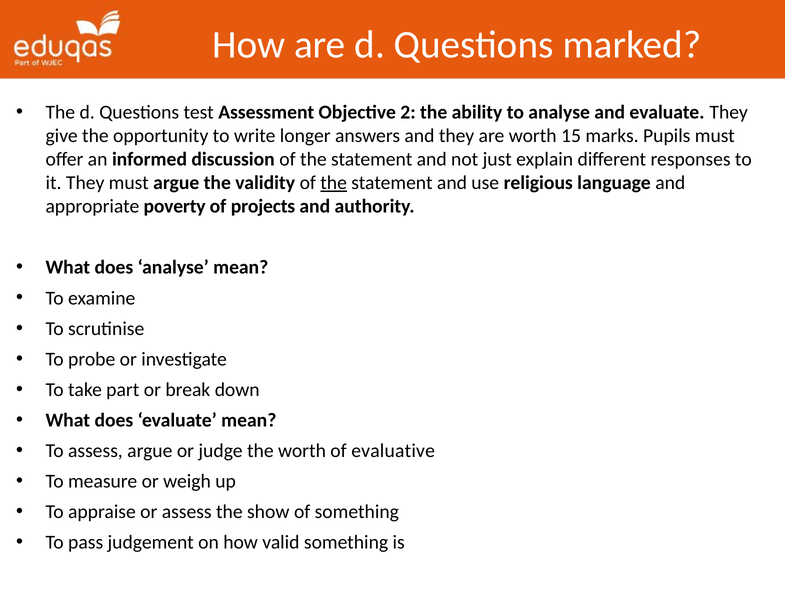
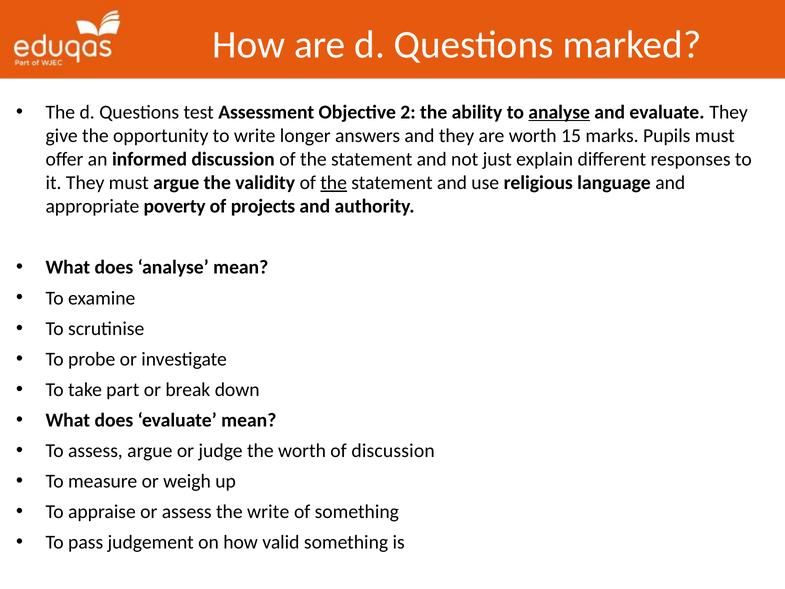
analyse at (559, 112) underline: none -> present
of evaluative: evaluative -> discussion
the show: show -> write
